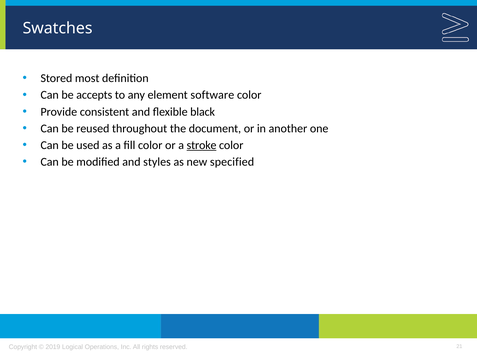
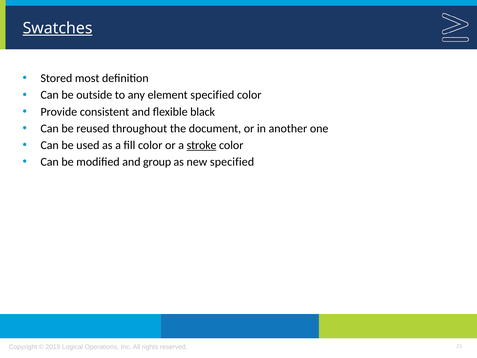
Swatches underline: none -> present
accepts: accepts -> outside
element software: software -> specified
styles: styles -> group
